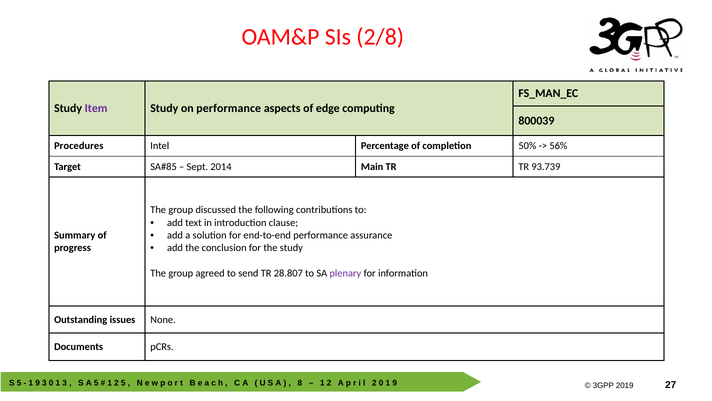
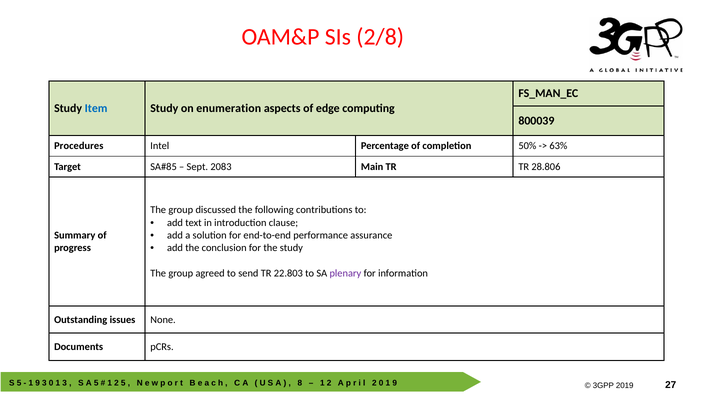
Item colour: purple -> blue
on performance: performance -> enumeration
56%: 56% -> 63%
2014: 2014 -> 2083
93.739: 93.739 -> 28.806
28.807: 28.807 -> 22.803
